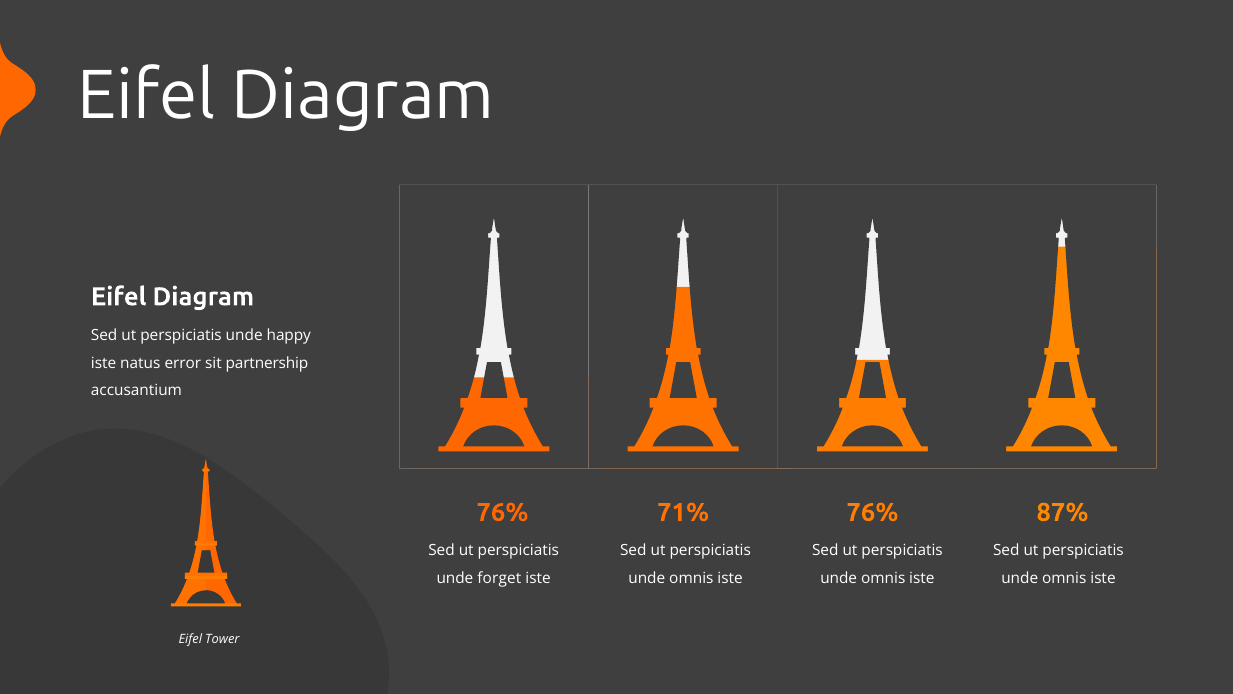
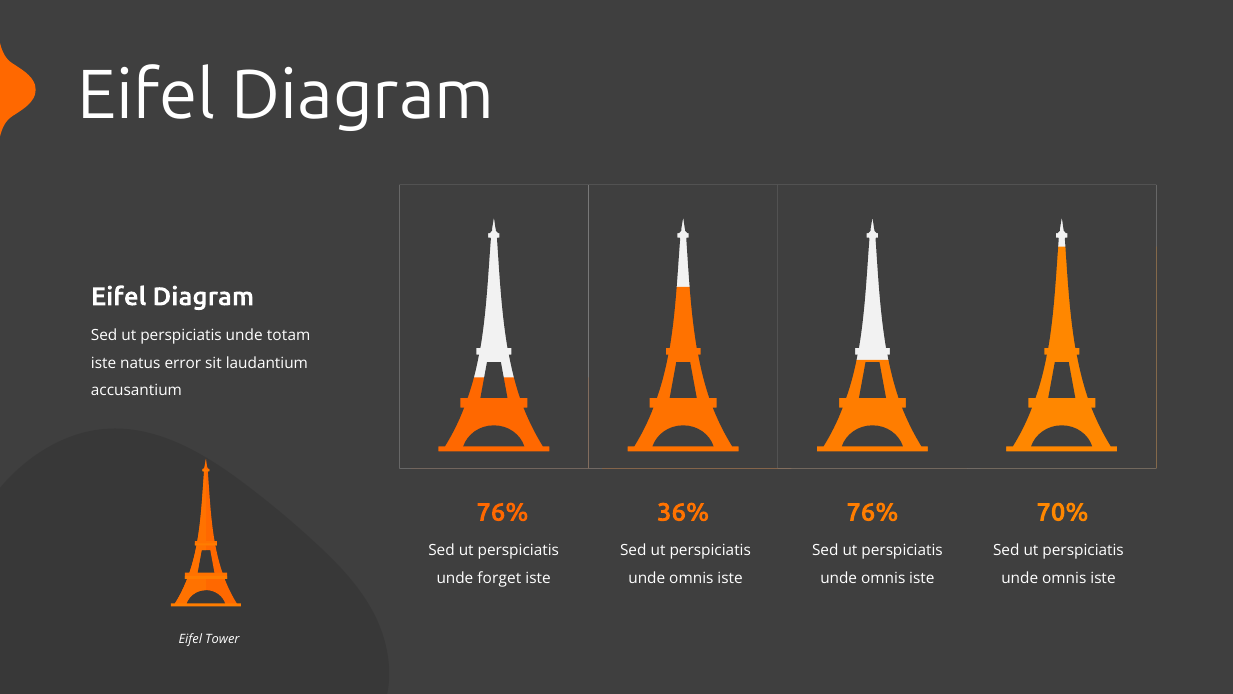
happy: happy -> totam
partnership: partnership -> laudantium
71%: 71% -> 36%
87%: 87% -> 70%
